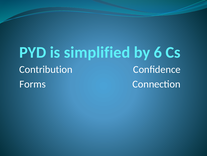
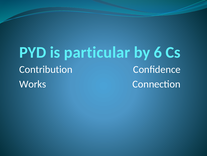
simplified: simplified -> particular
Forms: Forms -> Works
